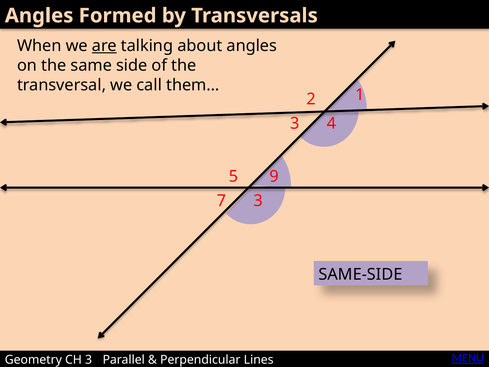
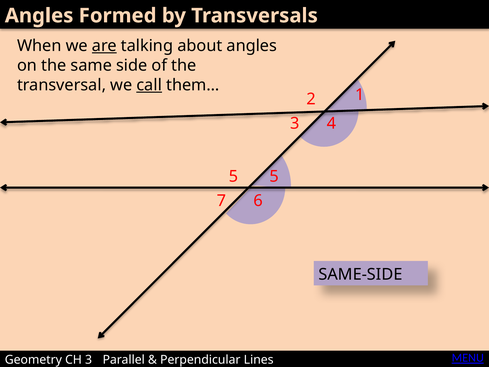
call underline: none -> present
5 9: 9 -> 5
7 3: 3 -> 6
